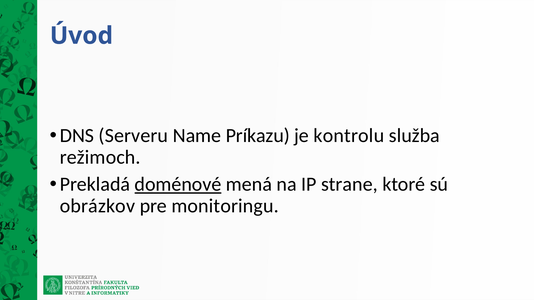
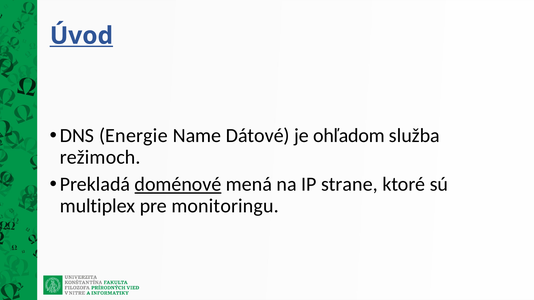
Úvod underline: none -> present
Serveru: Serveru -> Energie
Príkazu: Príkazu -> Dátové
kontrolu: kontrolu -> ohľadom
obrázkov: obrázkov -> multiplex
